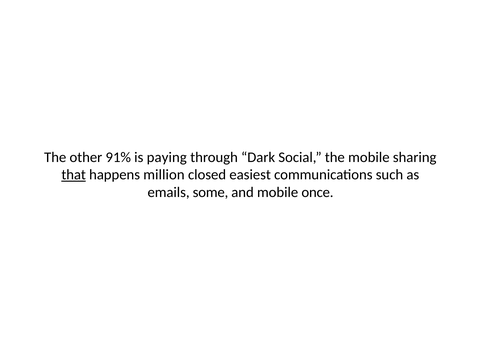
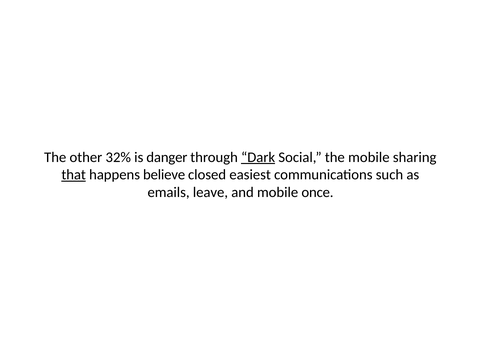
91%: 91% -> 32%
paying: paying -> danger
Dark underline: none -> present
million: million -> believe
some: some -> leave
